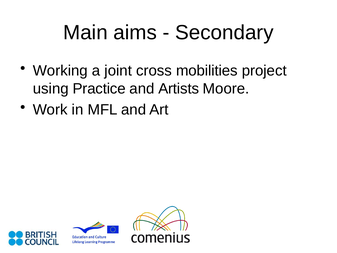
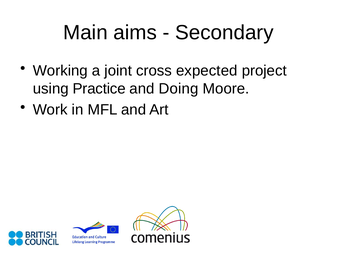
mobilities: mobilities -> expected
Artists: Artists -> Doing
